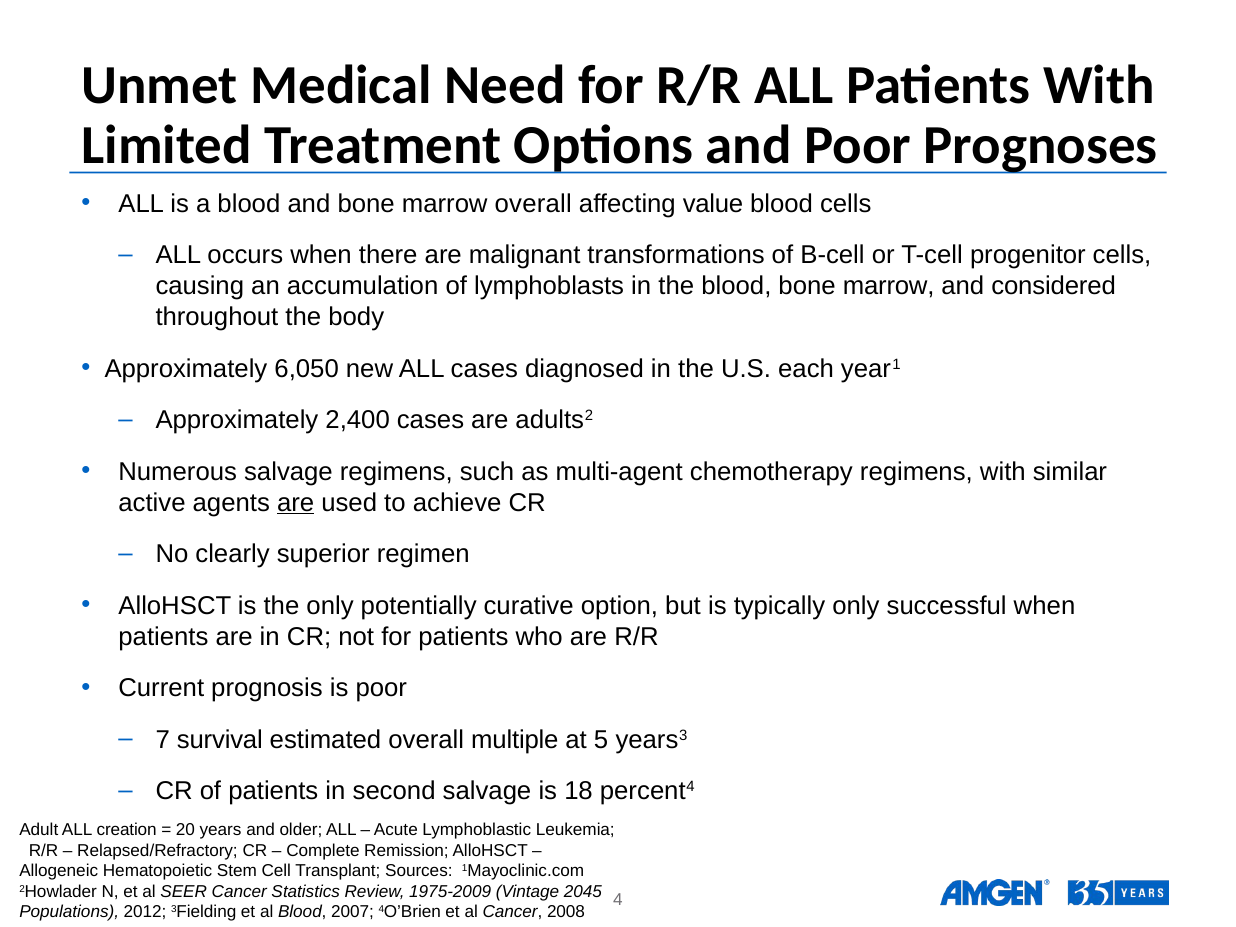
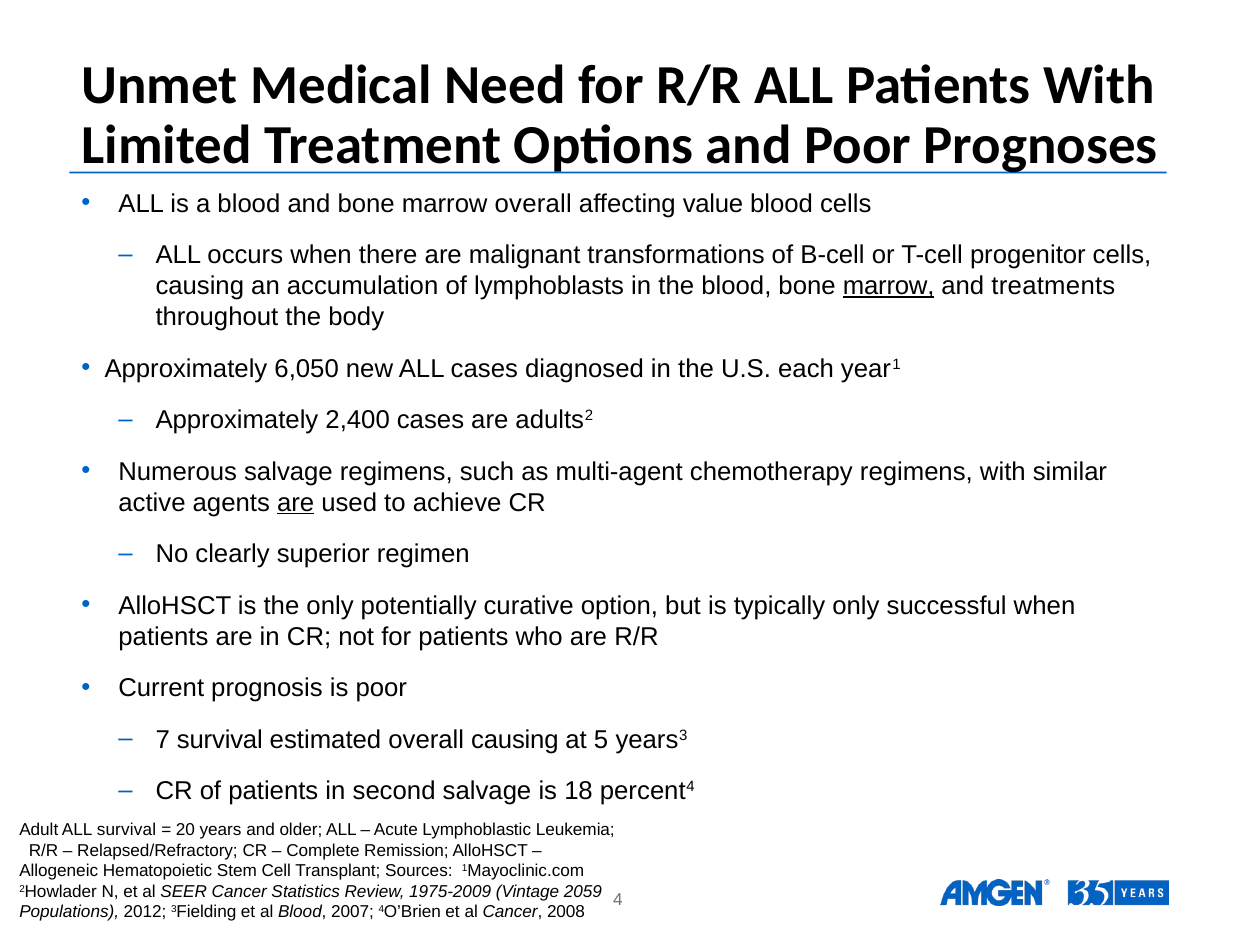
marrow at (889, 286) underline: none -> present
considered: considered -> treatments
overall multiple: multiple -> causing
ALL creation: creation -> survival
2045: 2045 -> 2059
